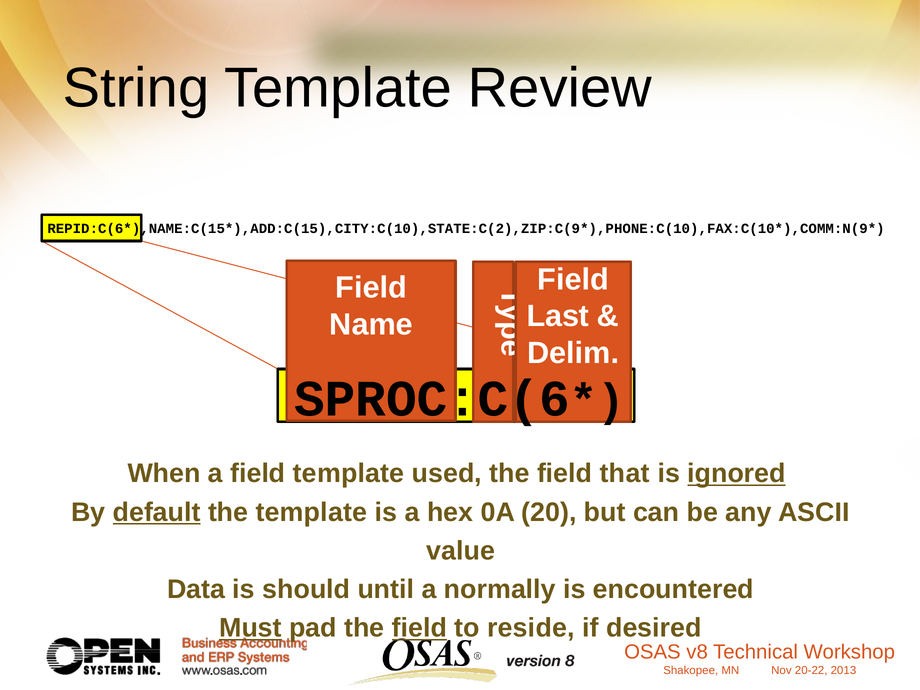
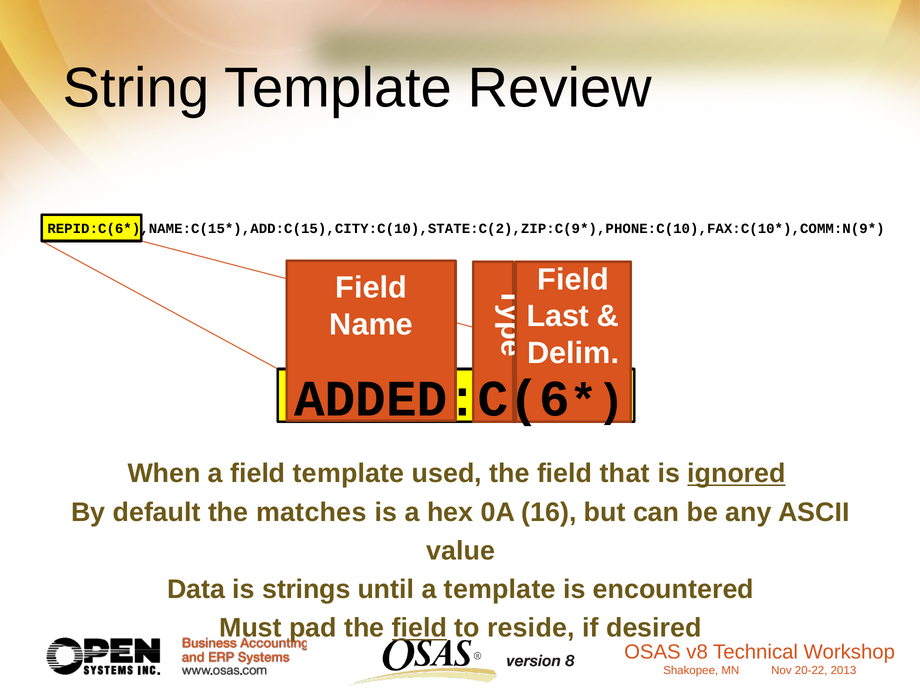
SPROC:C(6: SPROC:C(6 -> ADDED:C(6
default underline: present -> none
the template: template -> matches
20: 20 -> 16
should: should -> strings
a normally: normally -> template
Must underline: present -> none
